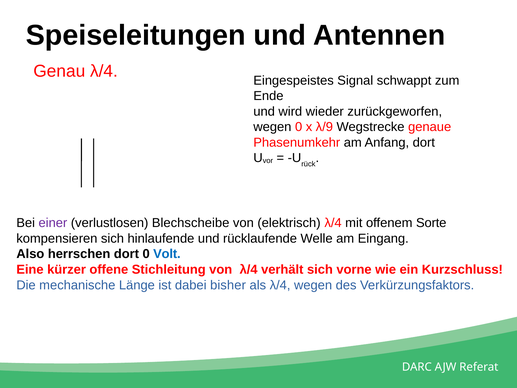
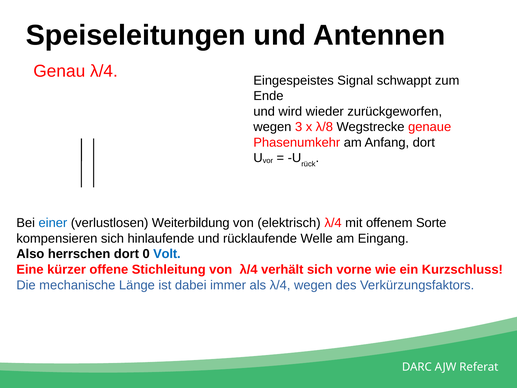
wegen 0: 0 -> 3
λ/9: λ/9 -> λ/8
einer colour: purple -> blue
Blechscheibe: Blechscheibe -> Weiterbildung
bisher: bisher -> immer
